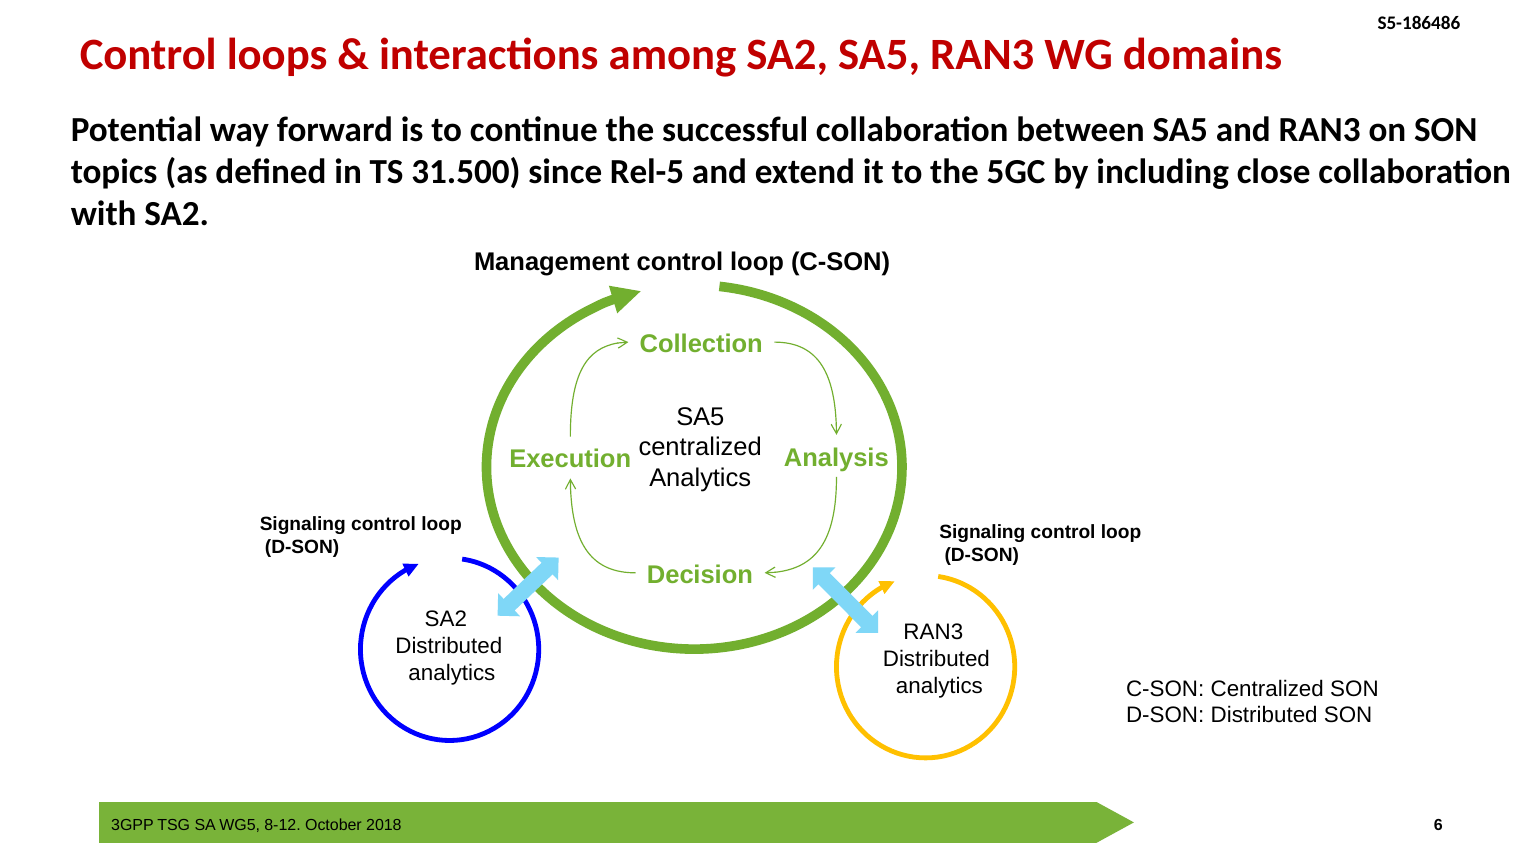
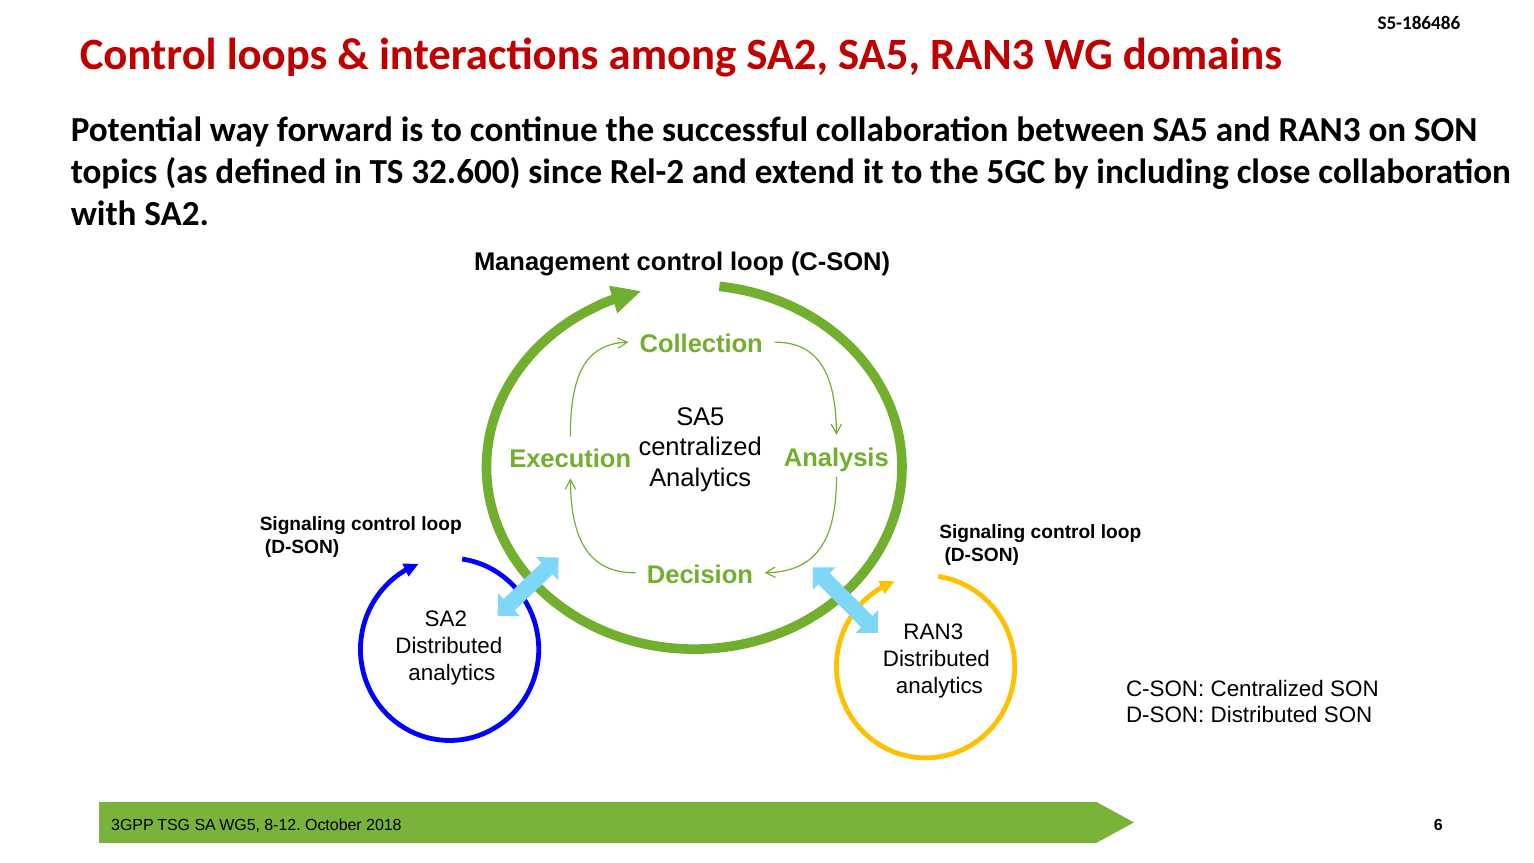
31.500: 31.500 -> 32.600
Rel-5: Rel-5 -> Rel-2
